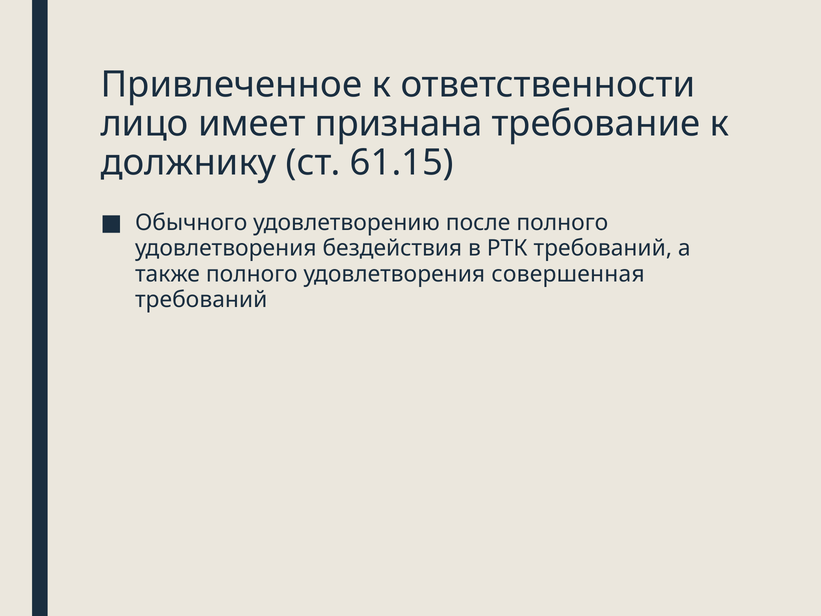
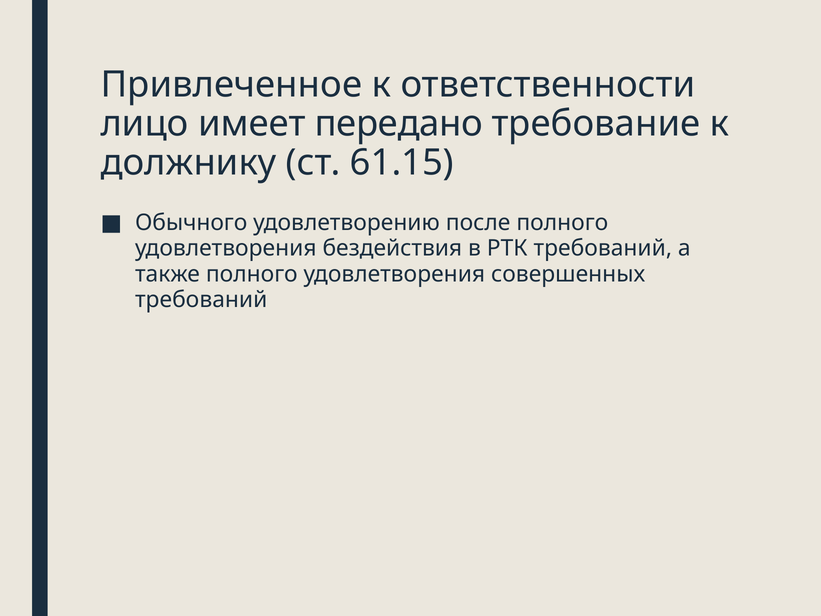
признана: признана -> передано
совершенная: совершенная -> совершенных
